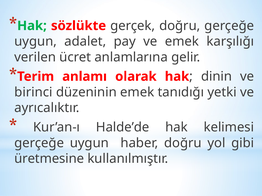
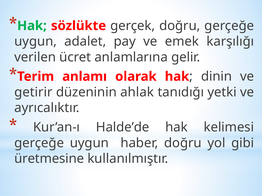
birinci: birinci -> getirir
düzeninin emek: emek -> ahlak
